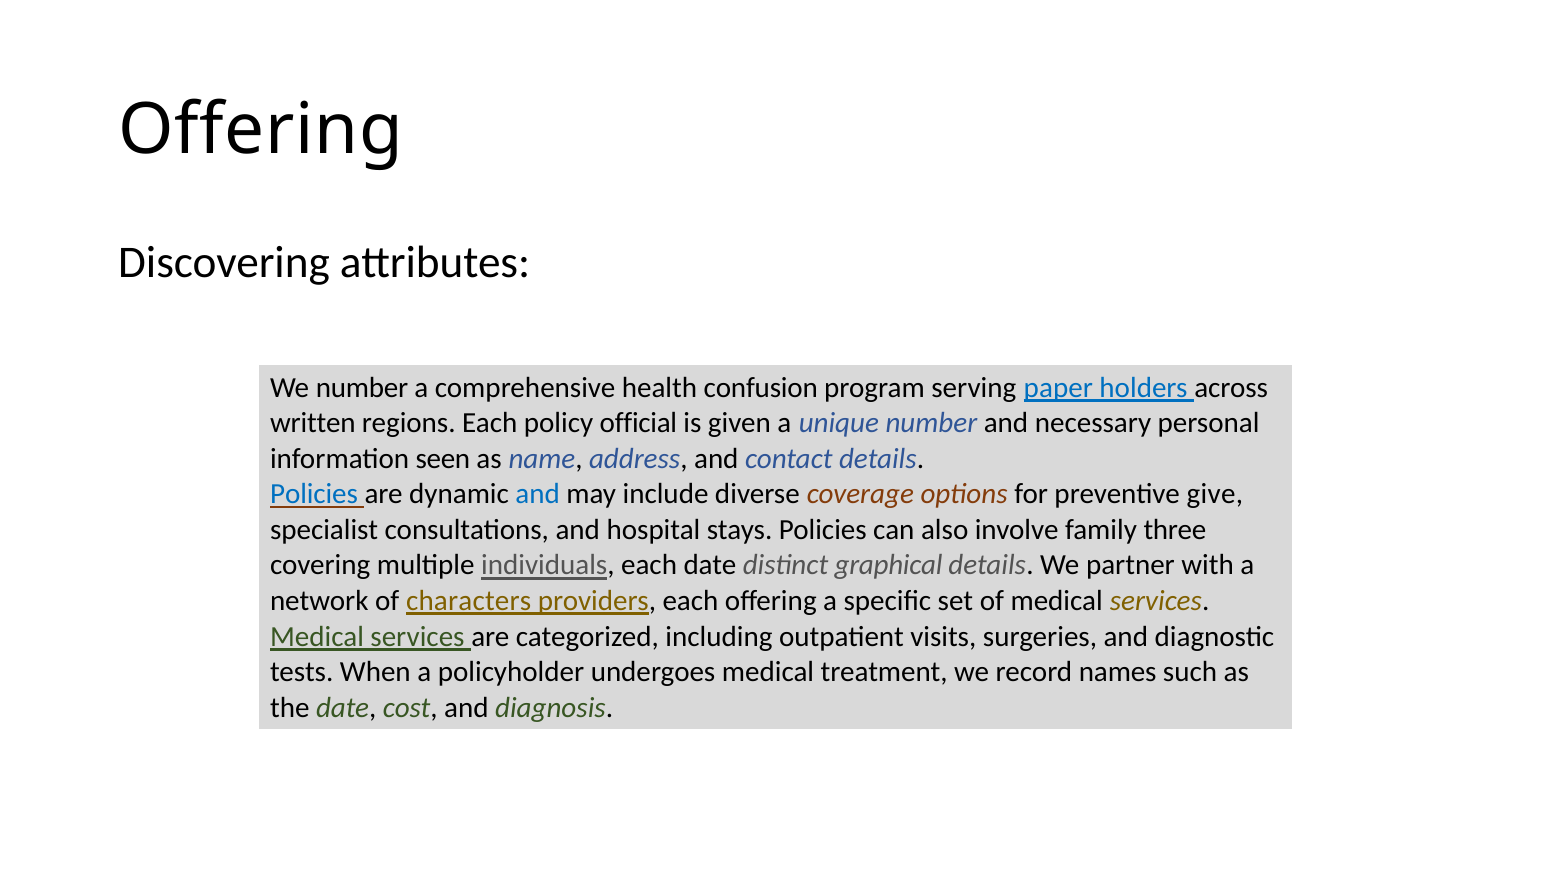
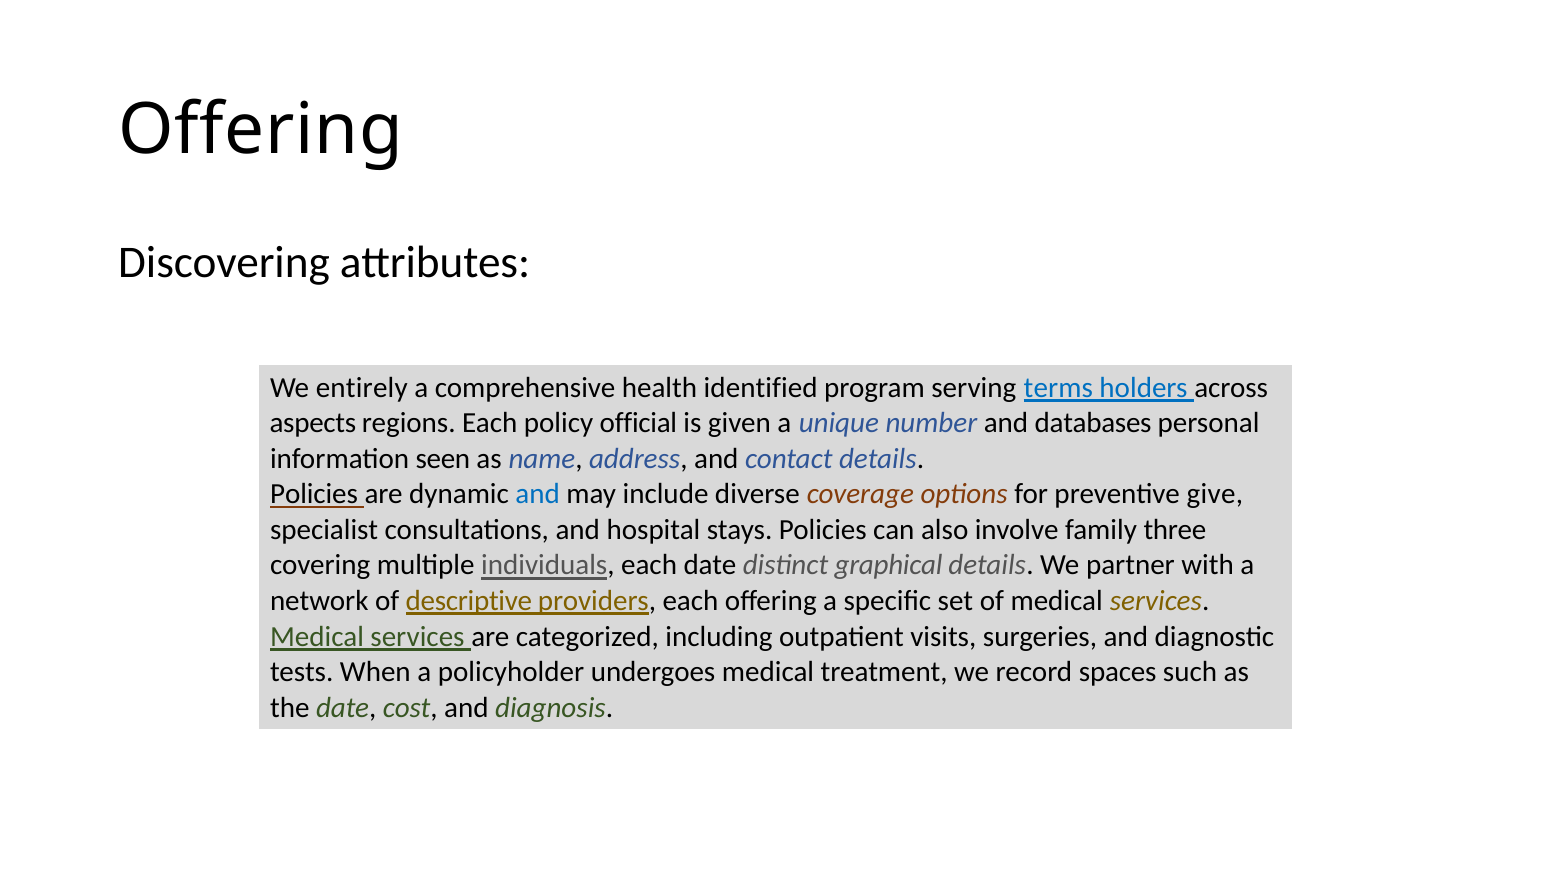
We number: number -> entirely
confusion: confusion -> identified
paper: paper -> terms
written: written -> aspects
necessary: necessary -> databases
Policies at (314, 494) colour: blue -> black
characters: characters -> descriptive
names: names -> spaces
